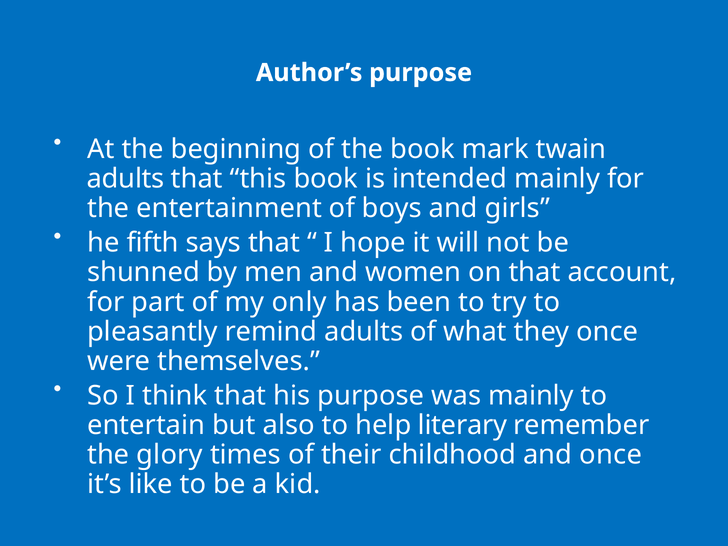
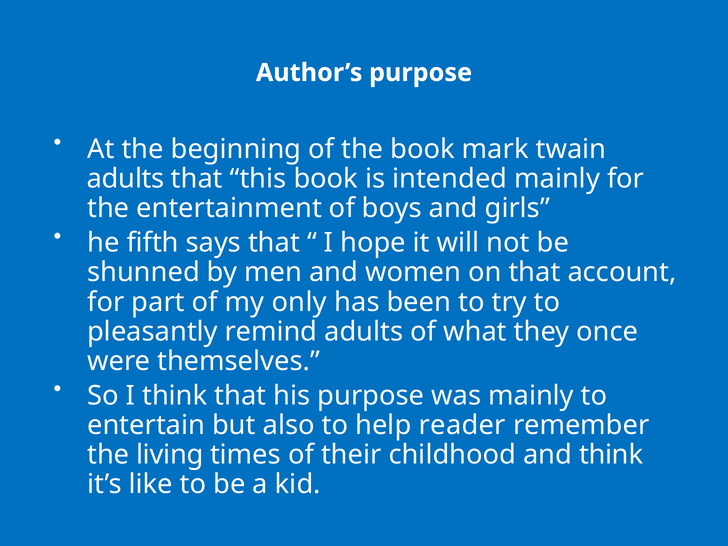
literary: literary -> reader
glory: glory -> living
and once: once -> think
